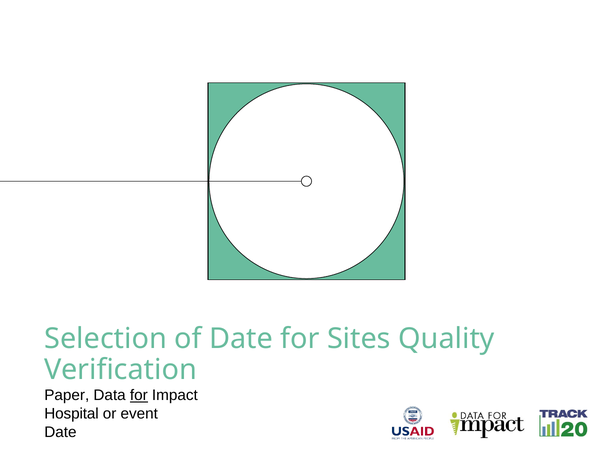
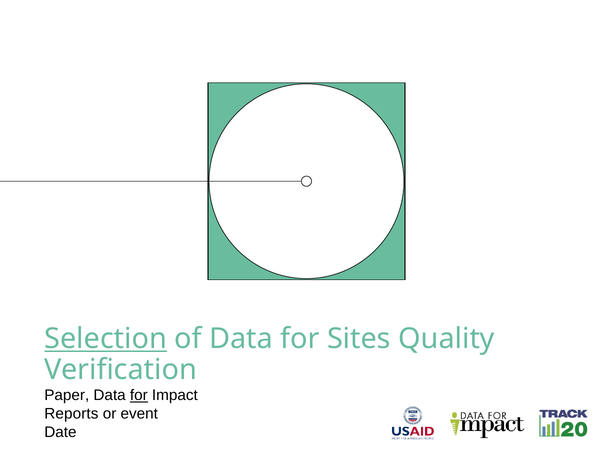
Selection underline: none -> present
of Date: Date -> Data
Hospital: Hospital -> Reports
